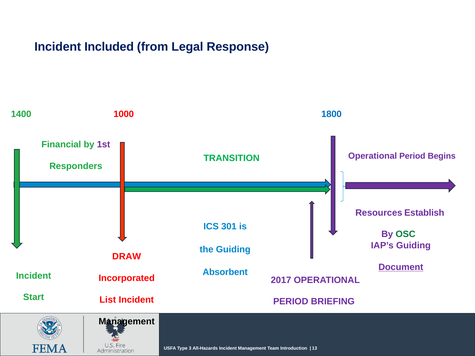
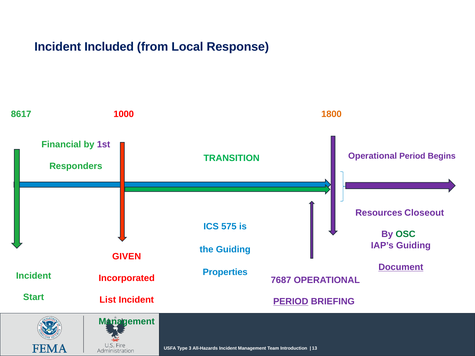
Legal: Legal -> Local
1400: 1400 -> 8617
1800 colour: blue -> orange
Establish: Establish -> Closeout
301: 301 -> 575
DRAW: DRAW -> GIVEN
Absorbent: Absorbent -> Properties
2017: 2017 -> 7687
PERIOD at (291, 302) underline: none -> present
Management at (127, 322) colour: black -> green
